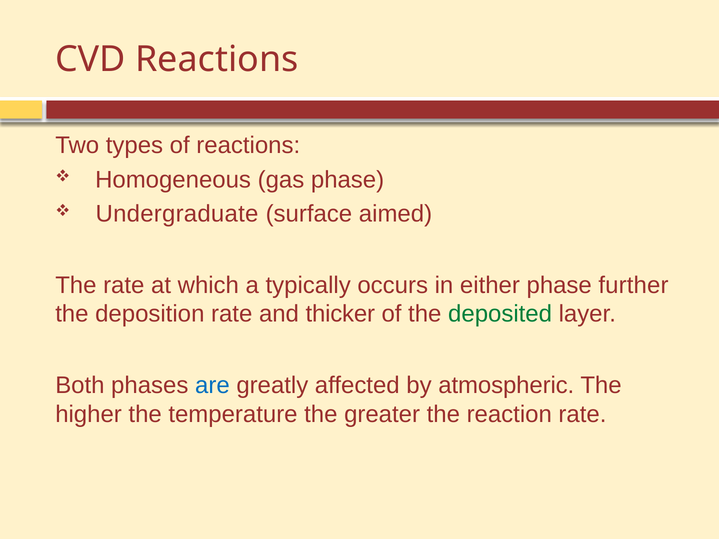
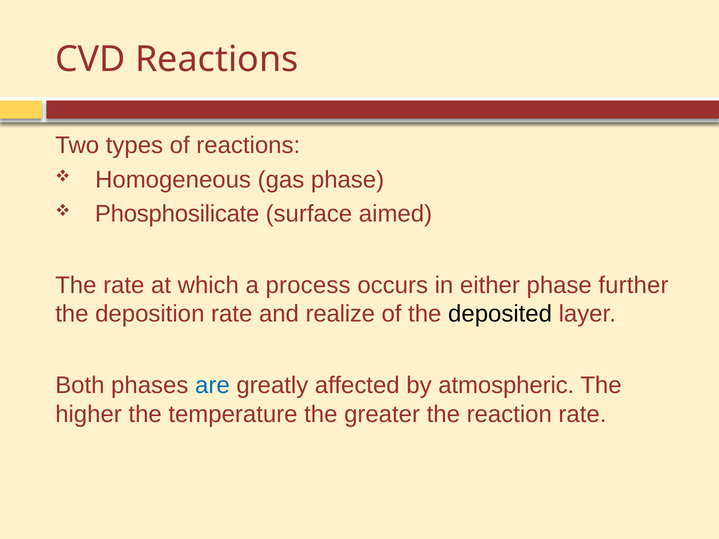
Undergraduate: Undergraduate -> Phosphosilicate
typically: typically -> process
thicker: thicker -> realize
deposited colour: green -> black
